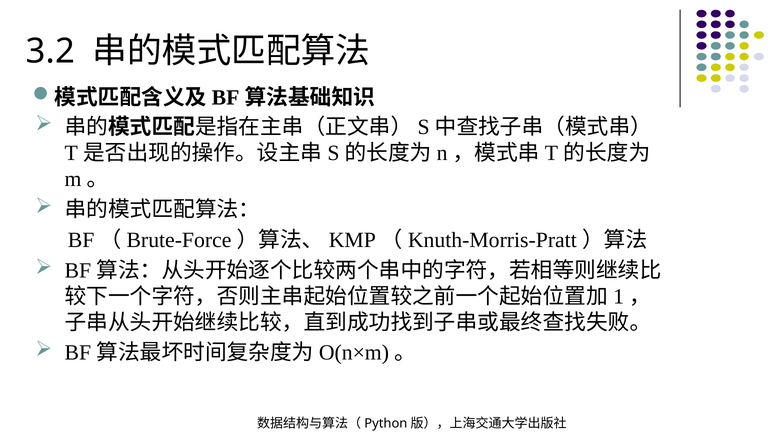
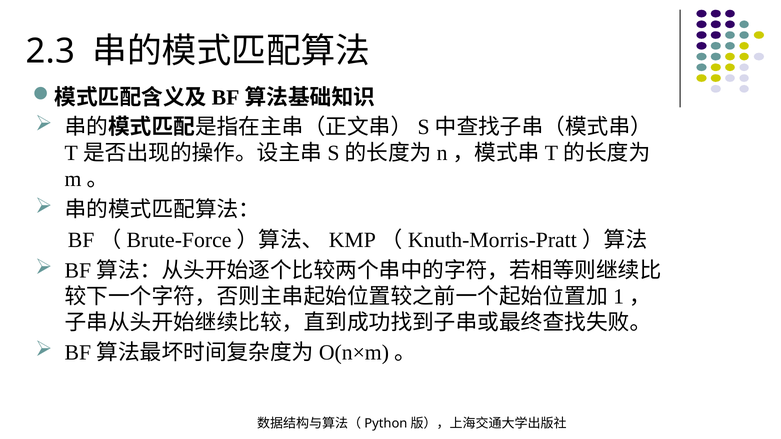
3.2: 3.2 -> 2.3
